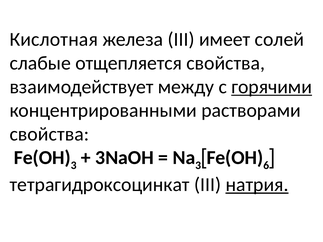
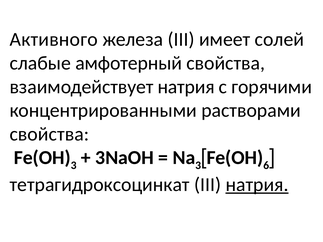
Кислотная: Кислотная -> Активного
отщепляется: отщепляется -> амфотерный
взаимодействует между: между -> натрия
горячими underline: present -> none
